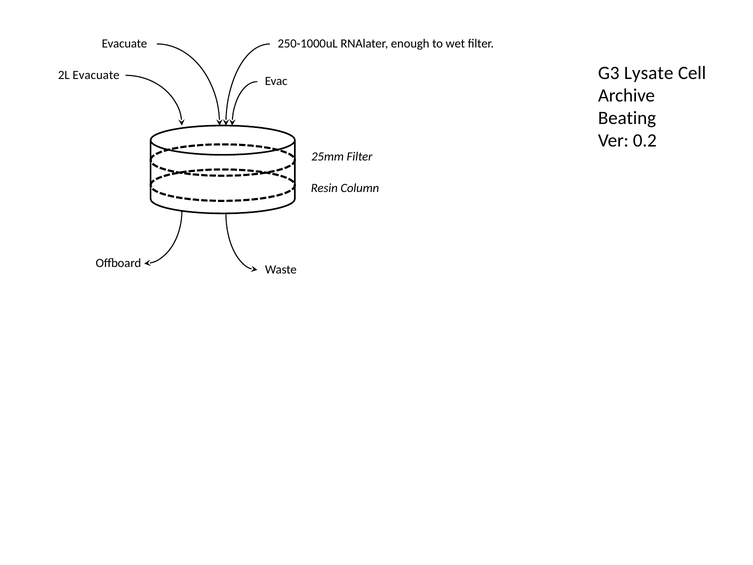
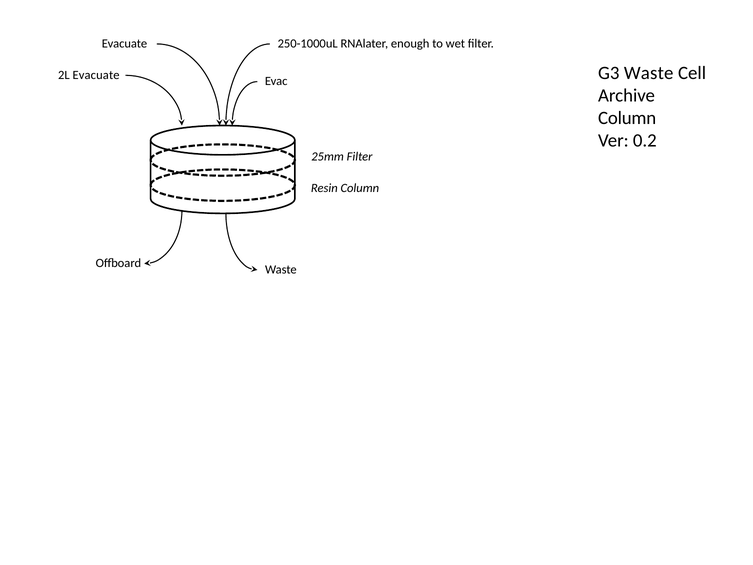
G3 Lysate: Lysate -> Waste
Beating at (627, 118): Beating -> Column
